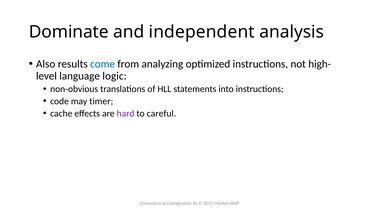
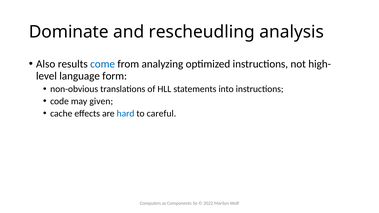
independent: independent -> rescheudling
logic: logic -> form
timer: timer -> given
hard colour: purple -> blue
